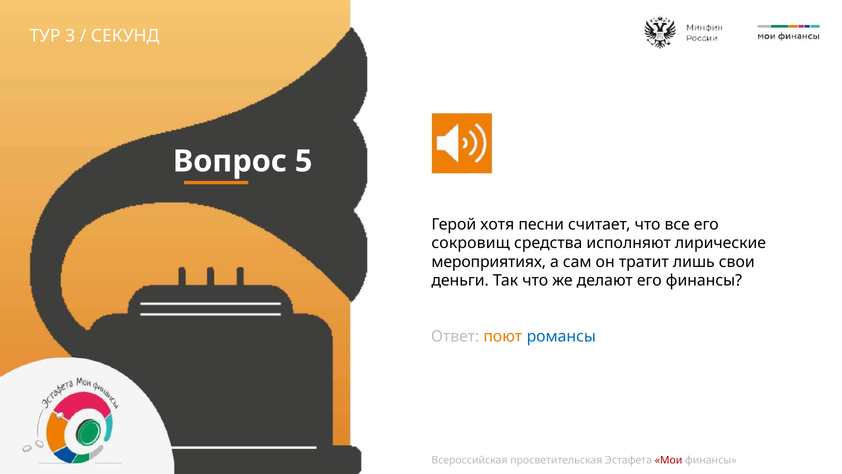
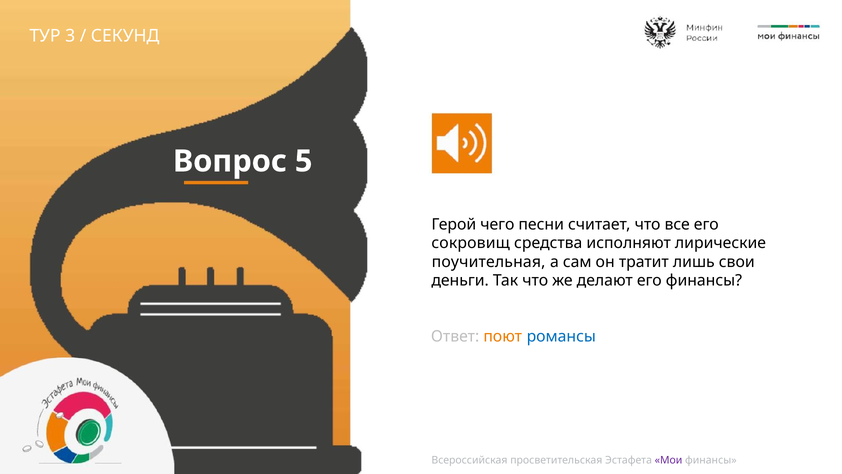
хотя: хотя -> чего
мероприятиях: мероприятиях -> поучительная
Мои colour: red -> purple
